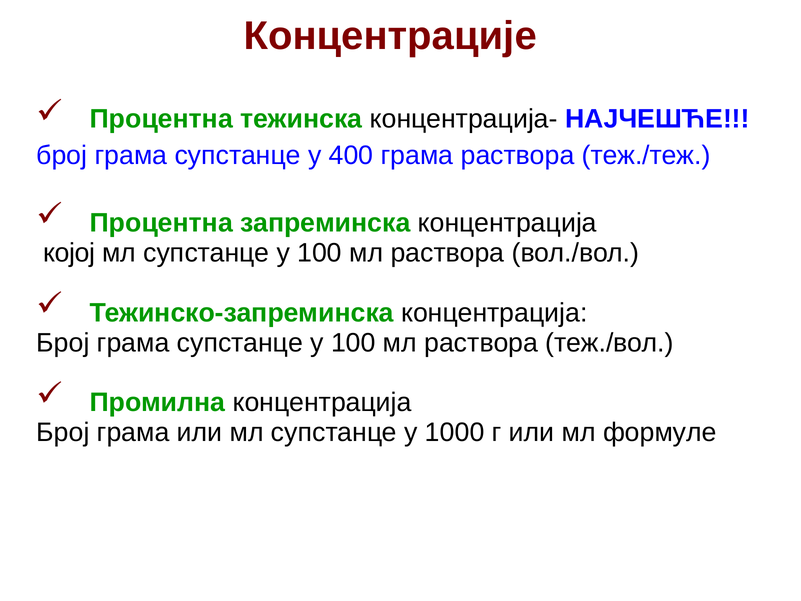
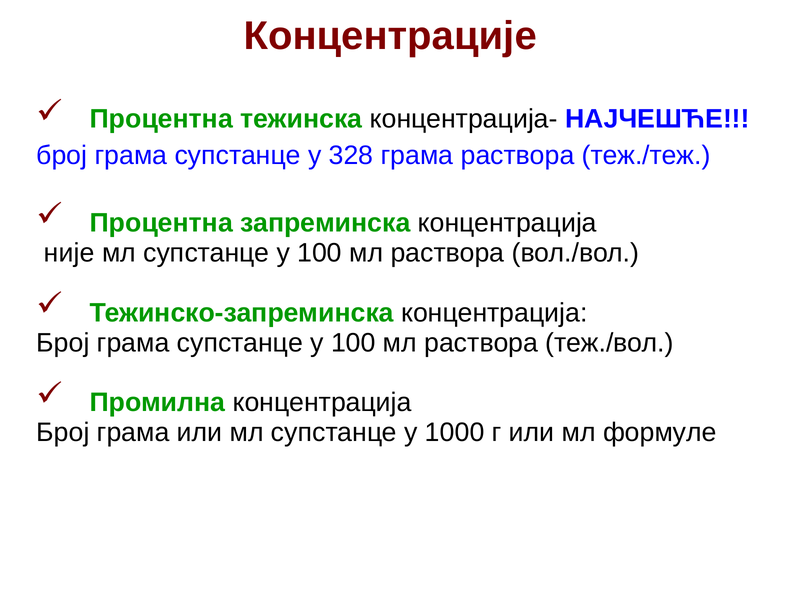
400: 400 -> 328
којој: којој -> није
